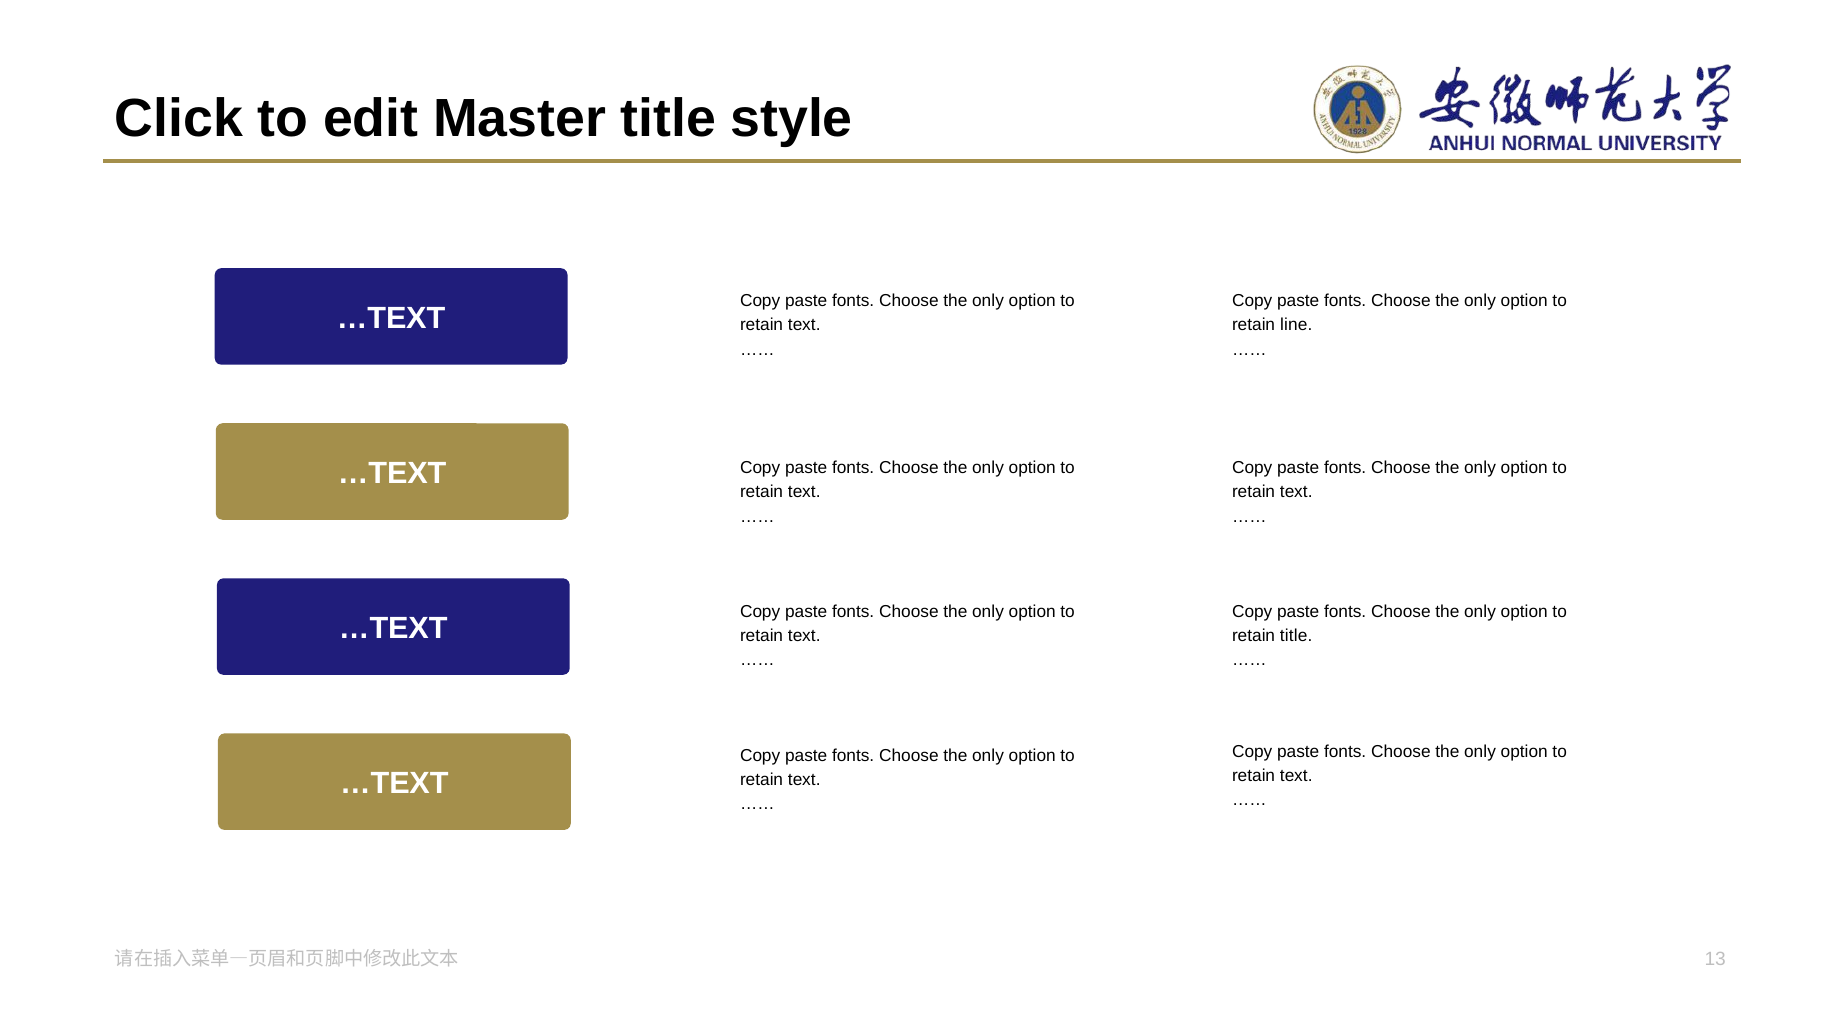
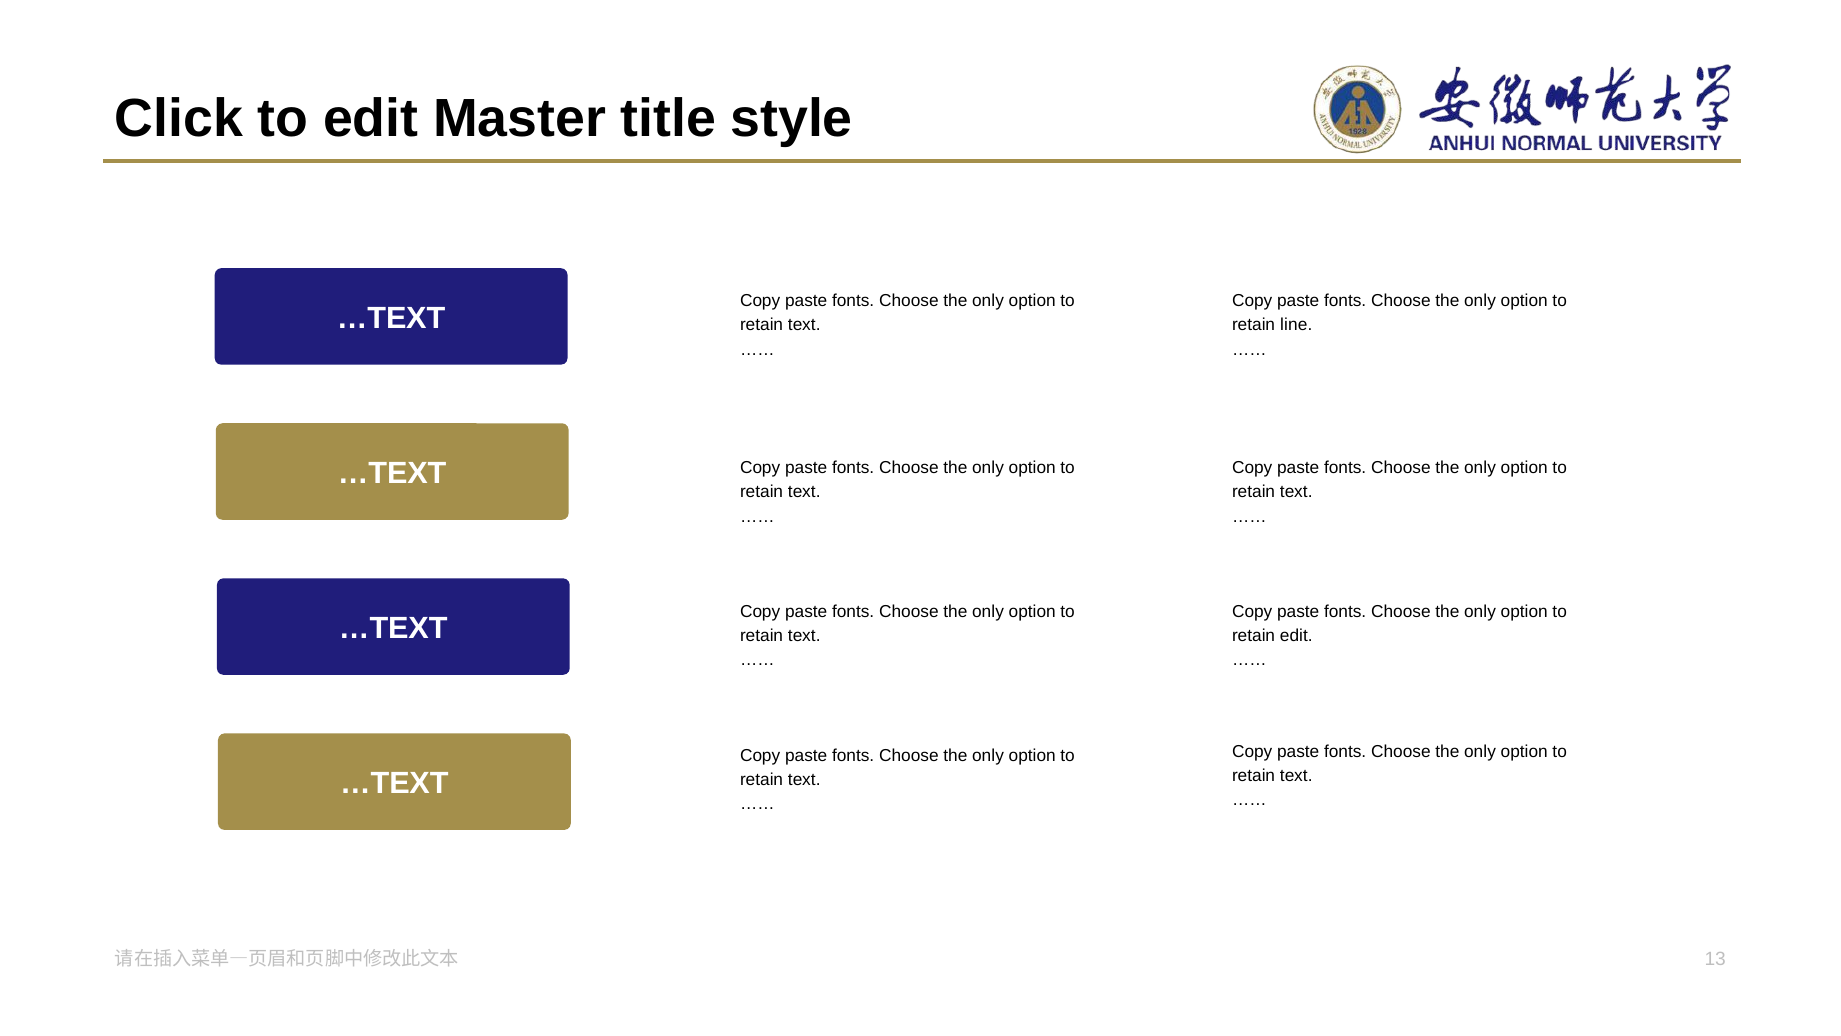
retain title: title -> edit
